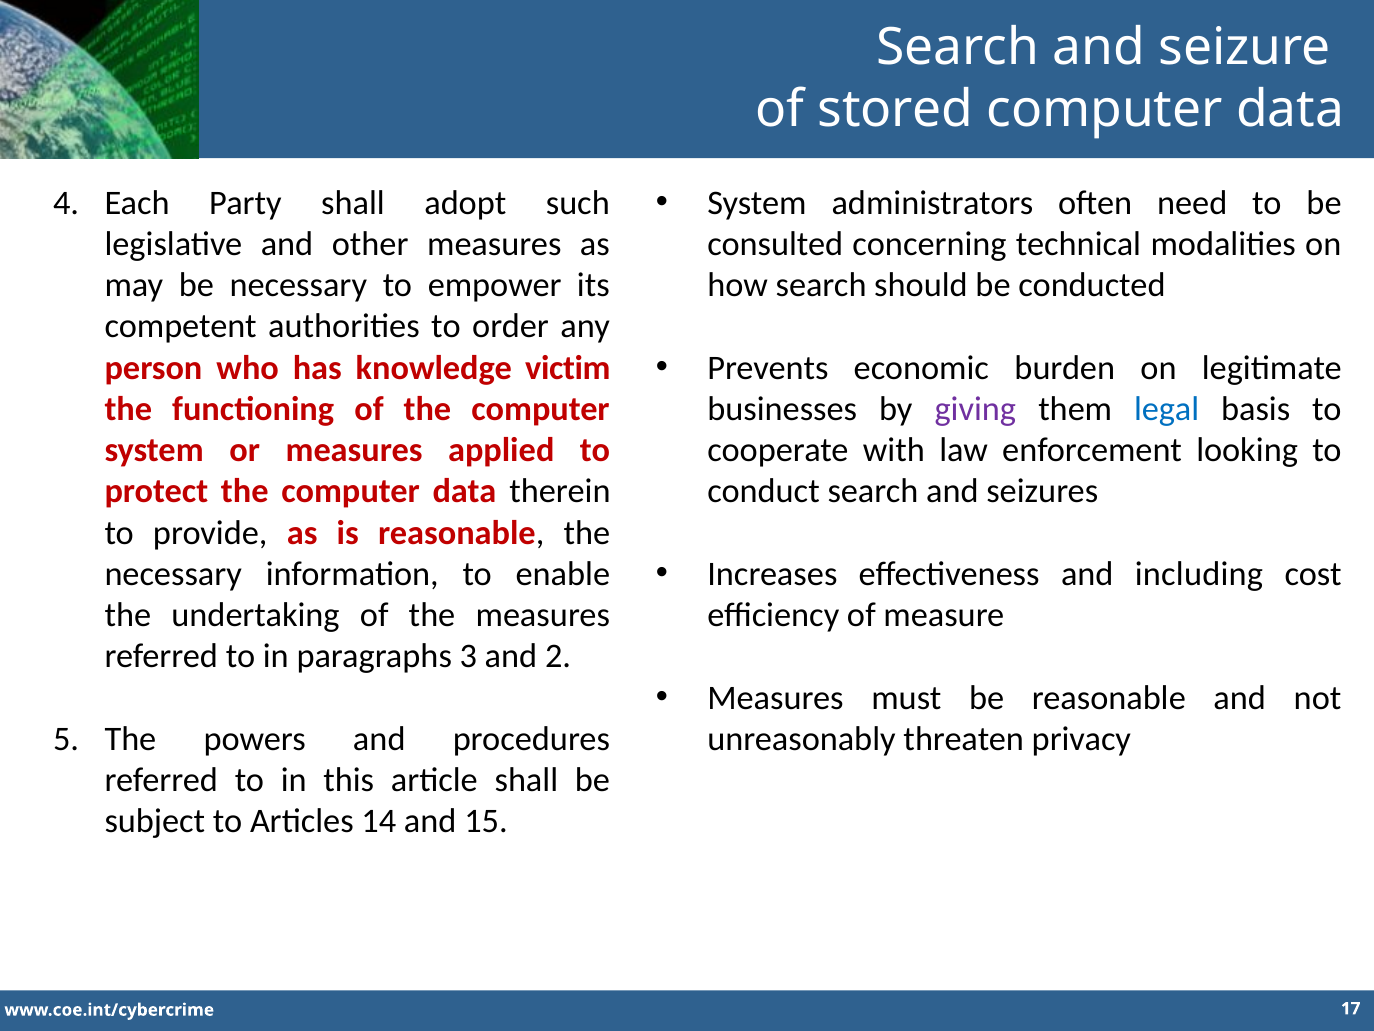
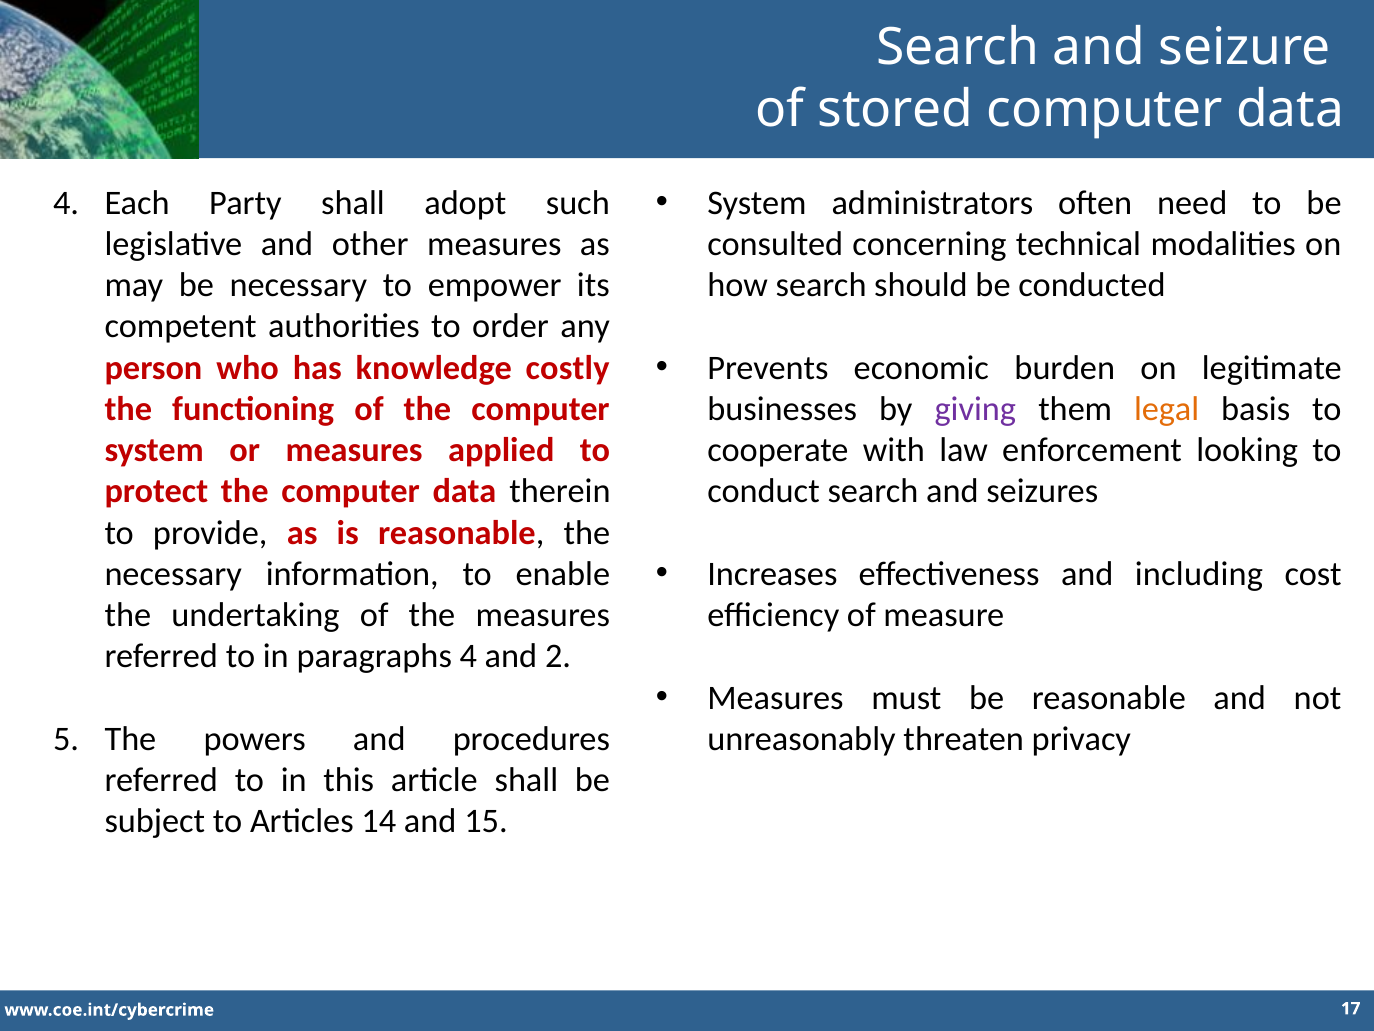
victim: victim -> costly
legal colour: blue -> orange
paragraphs 3: 3 -> 4
